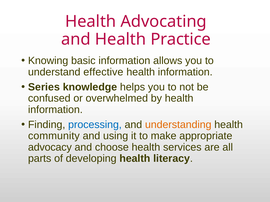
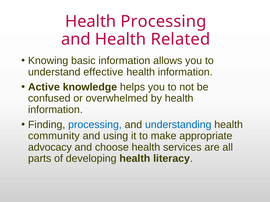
Health Advocating: Advocating -> Processing
Practice: Practice -> Related
Series: Series -> Active
understanding colour: orange -> blue
